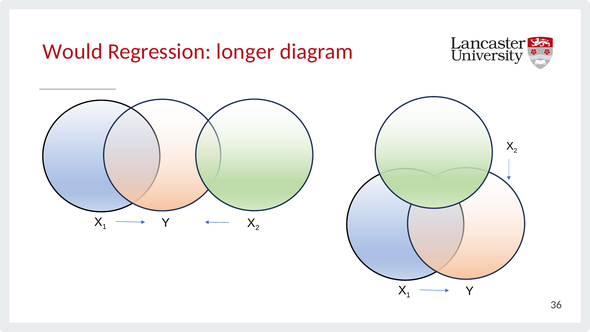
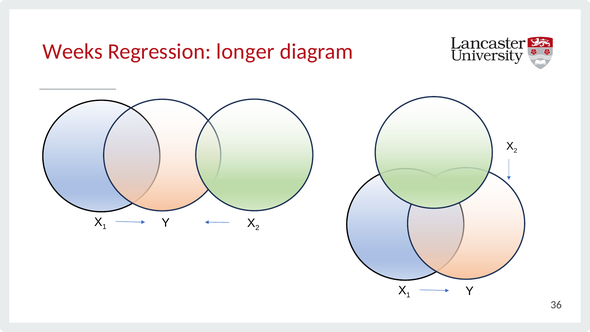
Would: Would -> Weeks
